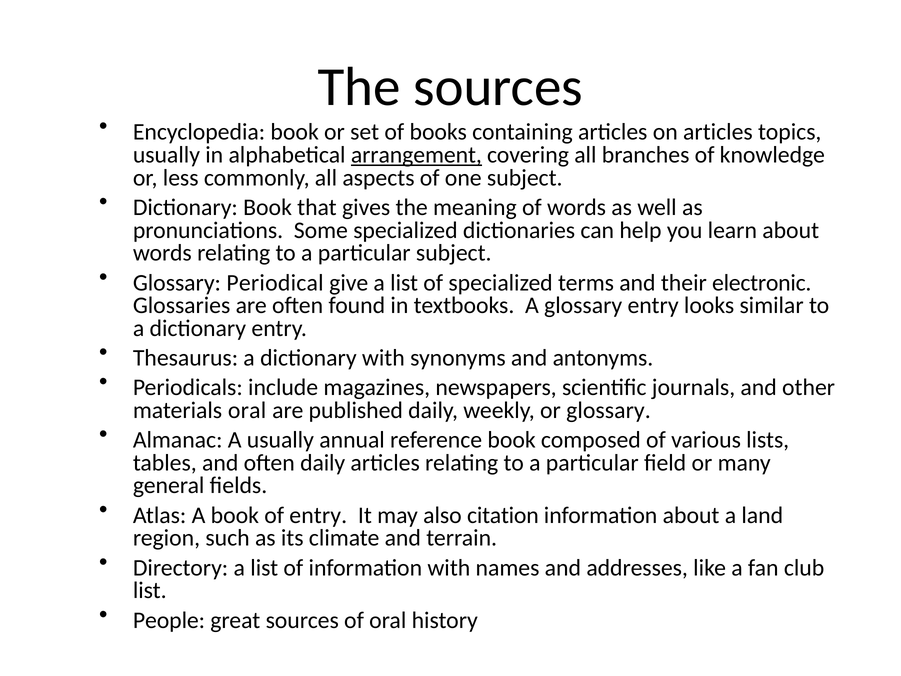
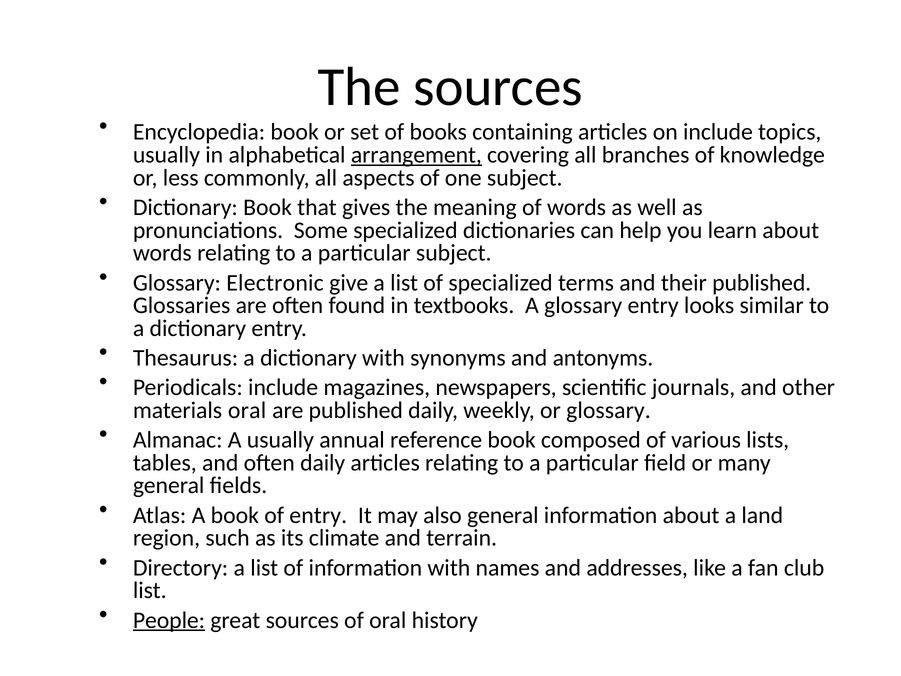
on articles: articles -> include
Periodical: Periodical -> Electronic
their electronic: electronic -> published
also citation: citation -> general
People underline: none -> present
